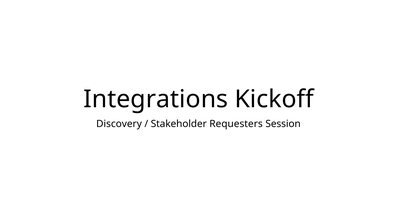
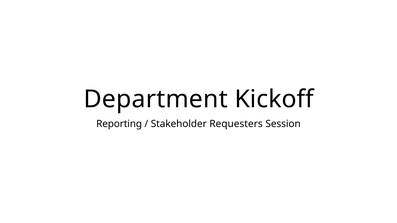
Integrations: Integrations -> Department
Discovery: Discovery -> Reporting
